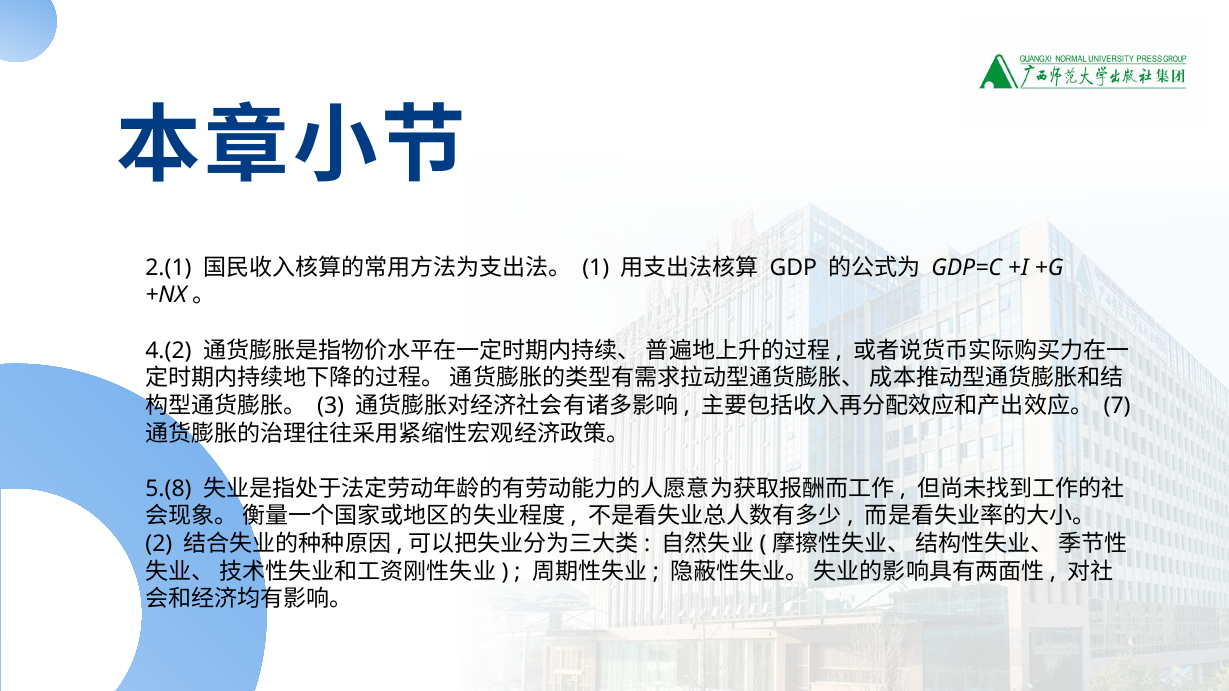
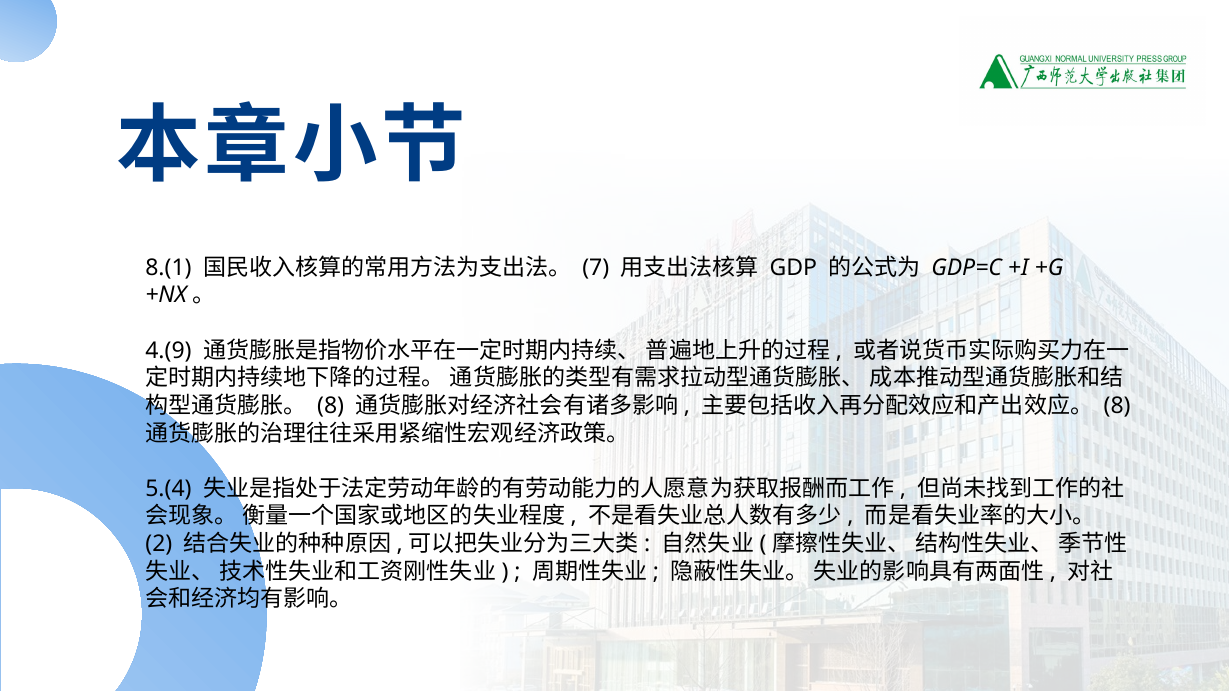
2.(1: 2.(1 -> 8.(1
1: 1 -> 7
4.(2: 4.(2 -> 4.(9
3 at (331, 406): 3 -> 8
7 at (1117, 406): 7 -> 8
5.(8: 5.(8 -> 5.(4
